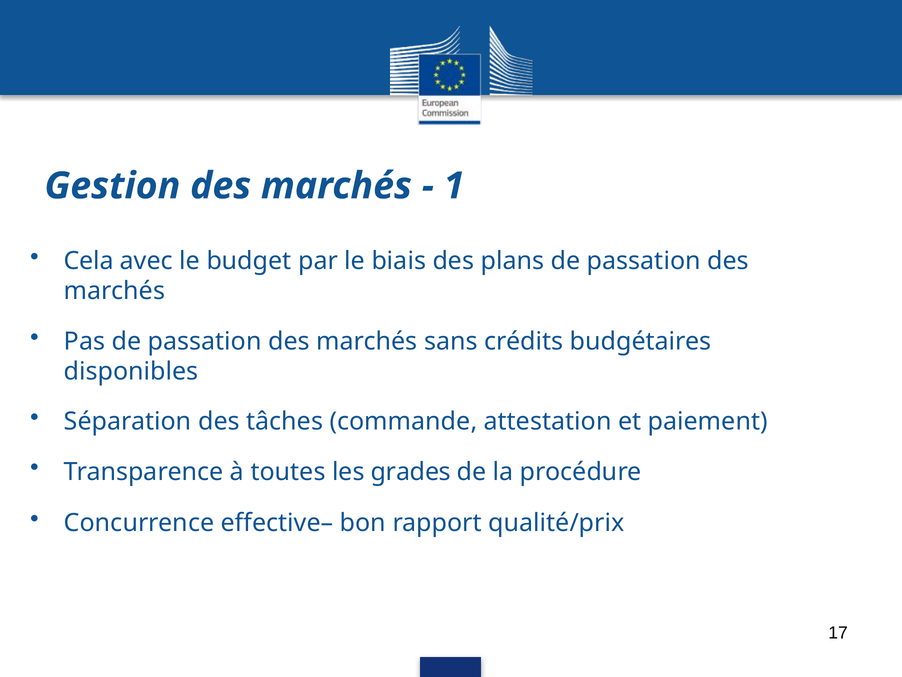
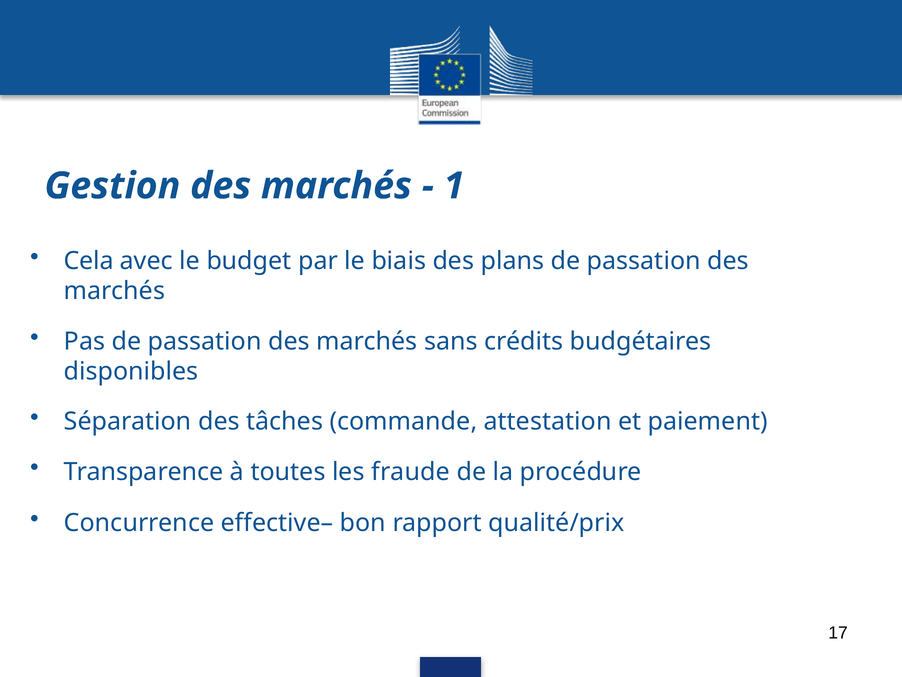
grades: grades -> fraude
